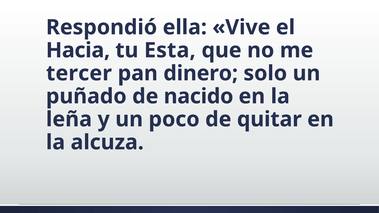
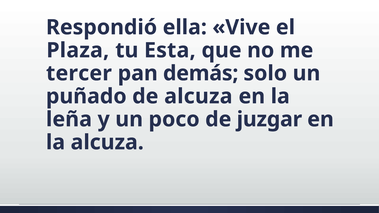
Hacia: Hacia -> Plaza
dinero: dinero -> demás
de nacido: nacido -> alcuza
quitar: quitar -> juzgar
